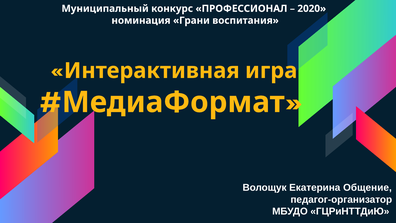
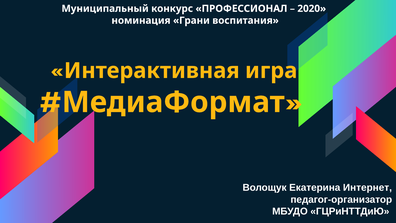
Общение: Общение -> Интернет
